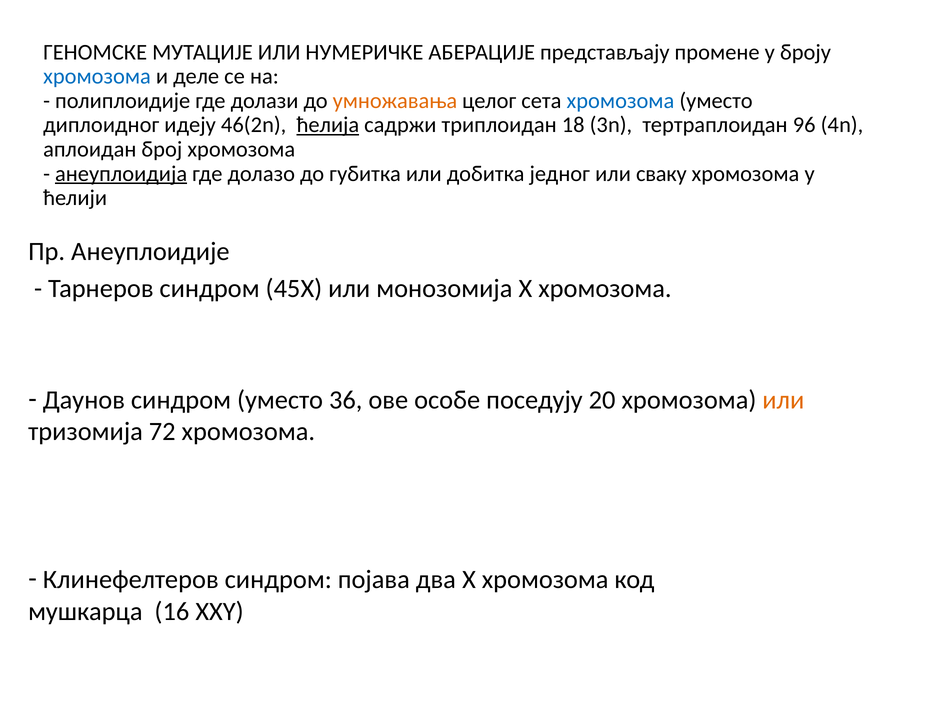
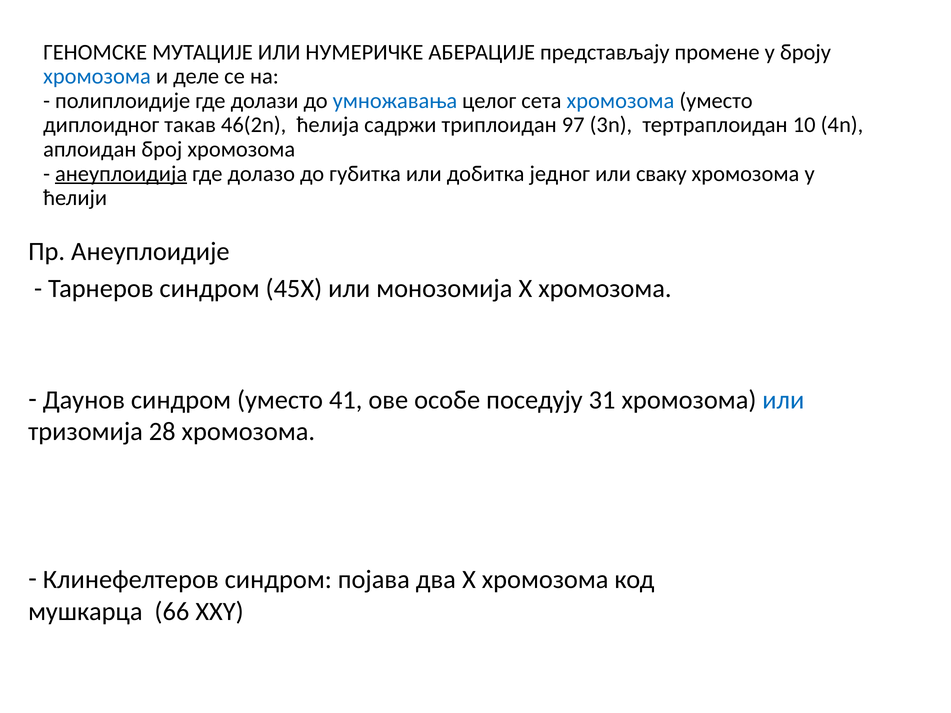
умножавања colour: orange -> blue
идеју: идеју -> такав
ћелија underline: present -> none
18: 18 -> 97
96: 96 -> 10
36: 36 -> 41
20: 20 -> 31
или at (783, 400) colour: orange -> blue
72: 72 -> 28
16: 16 -> 66
